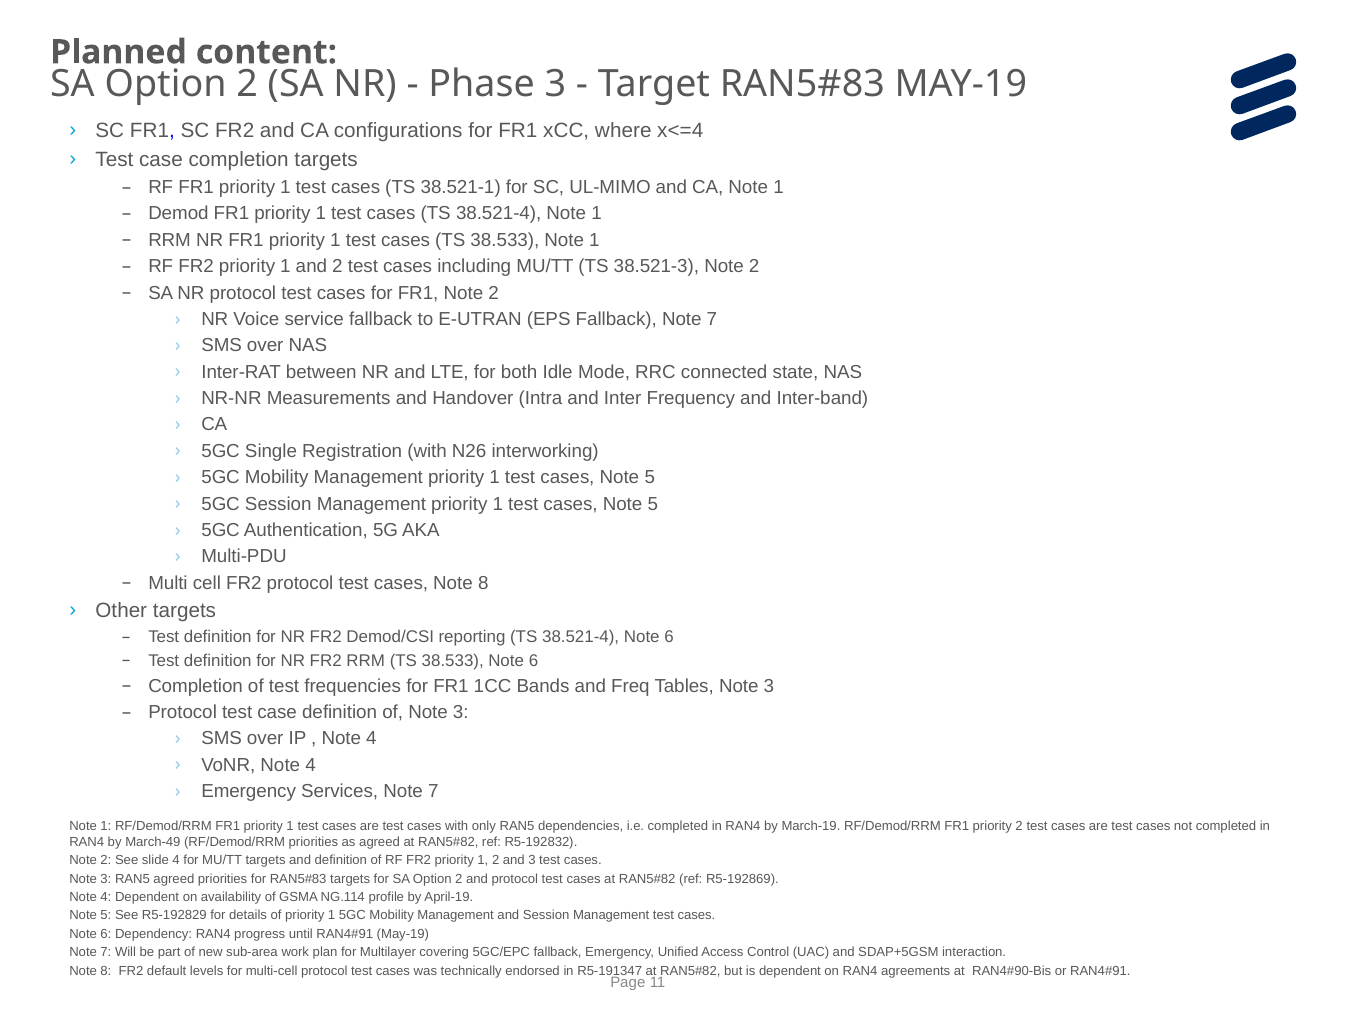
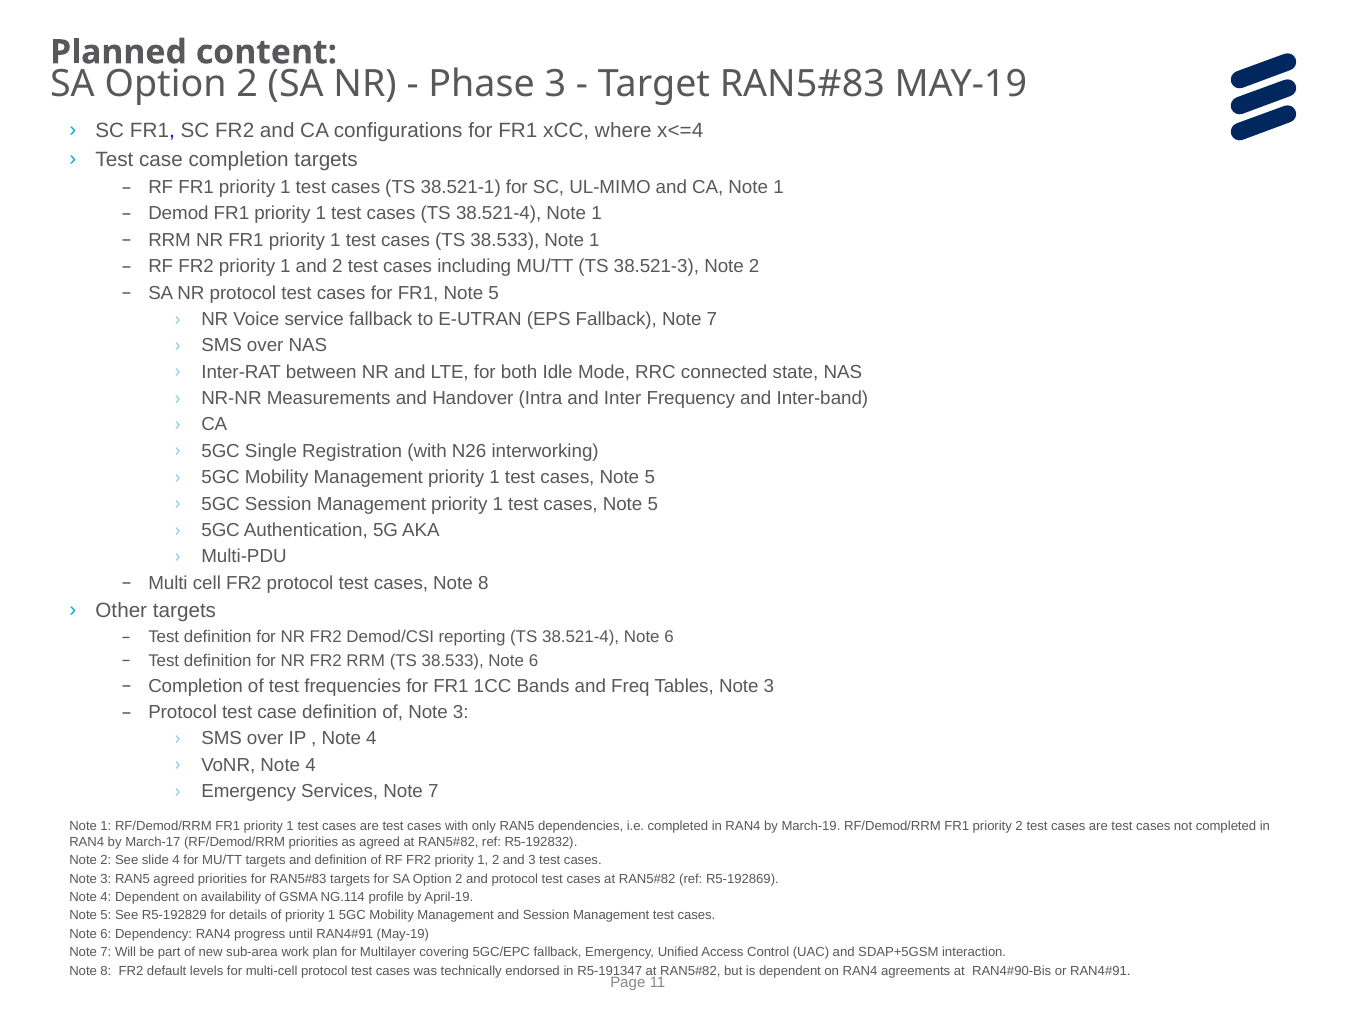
FR1 Note 2: 2 -> 5
March-49: March-49 -> March-17
